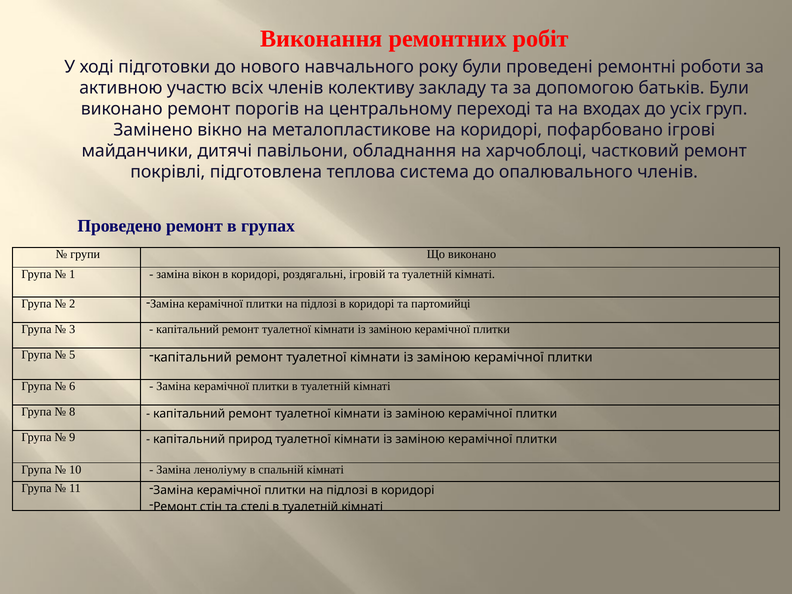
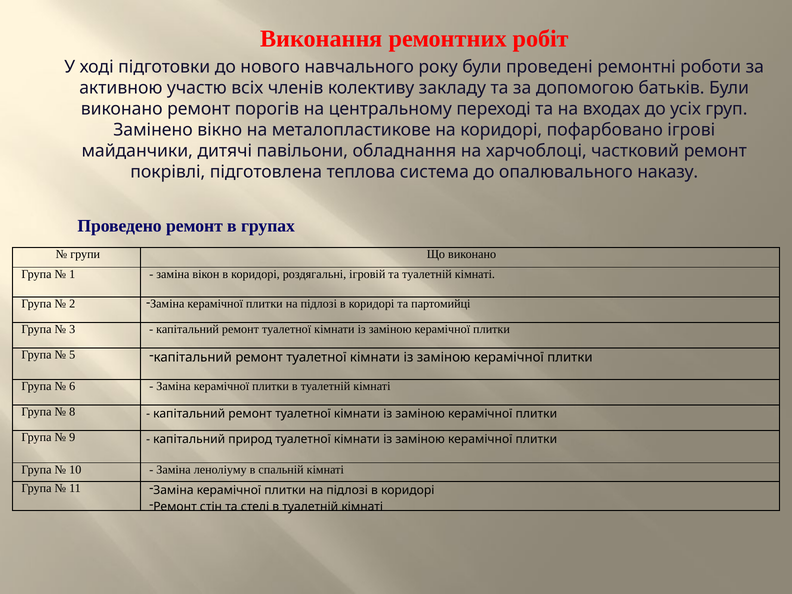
опалювального членів: членів -> наказу
